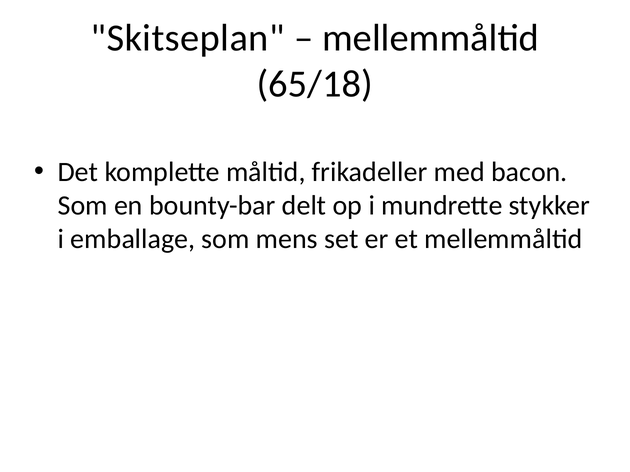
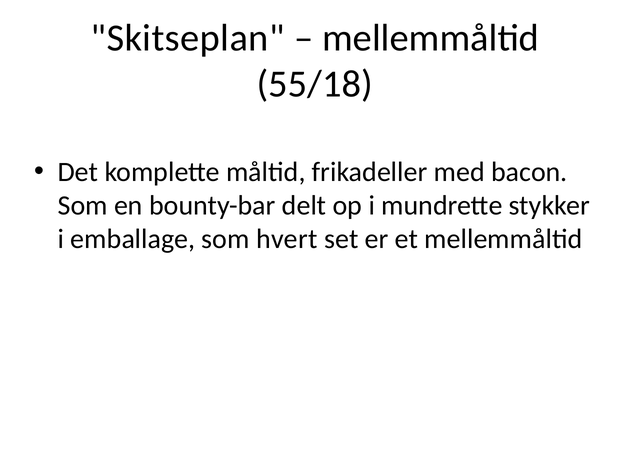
65/18: 65/18 -> 55/18
mens: mens -> hvert
